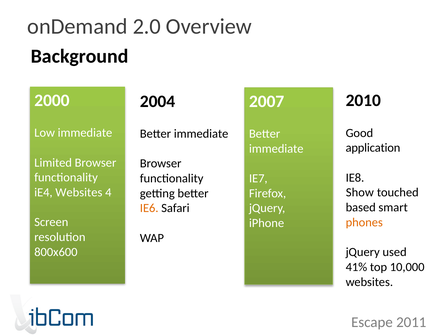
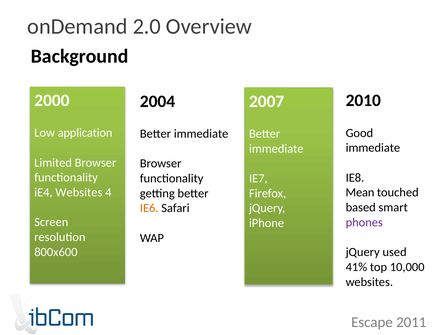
Low immediate: immediate -> application
application at (373, 148): application -> immediate
Show: Show -> Mean
phones colour: orange -> purple
